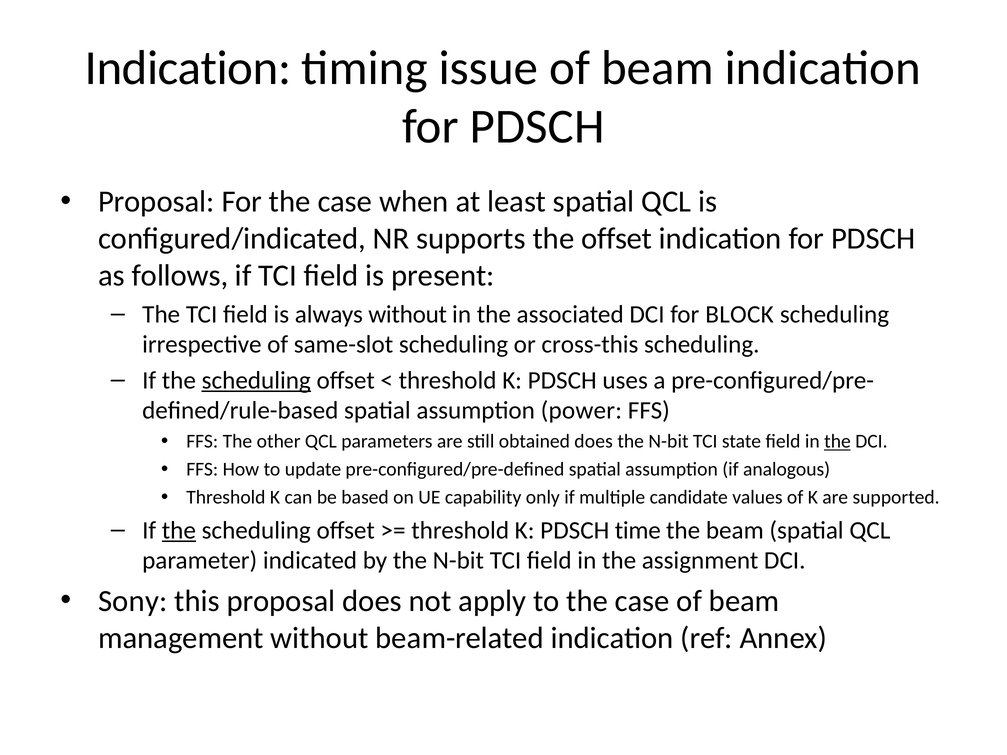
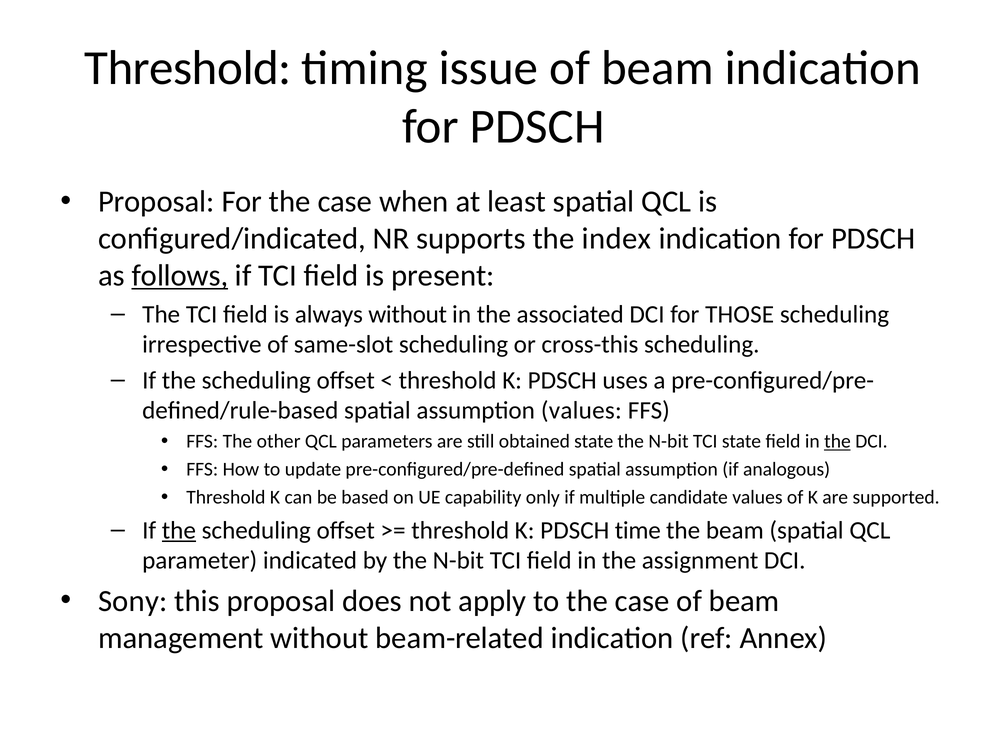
Indication at (188, 68): Indication -> Threshold
the offset: offset -> index
follows underline: none -> present
BLOCK: BLOCK -> THOSE
scheduling at (256, 380) underline: present -> none
assumption power: power -> values
obtained does: does -> state
